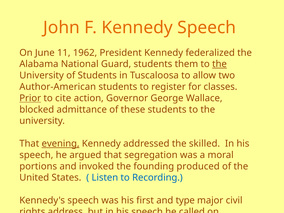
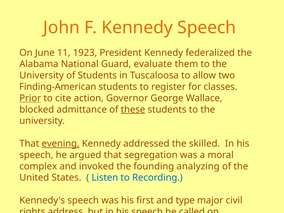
1962: 1962 -> 1923
Guard students: students -> evaluate
the at (219, 64) underline: present -> none
Author-American: Author-American -> Finding-American
these underline: none -> present
portions: portions -> complex
produced: produced -> analyzing
